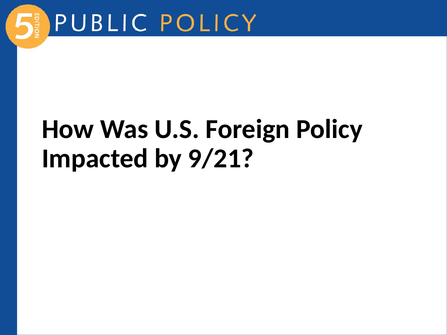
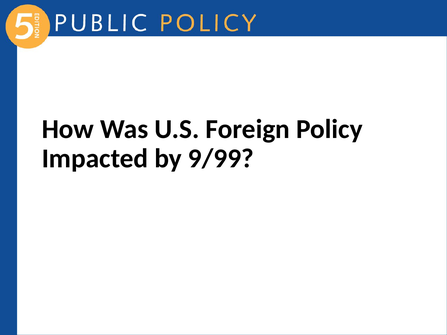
9/21: 9/21 -> 9/99
